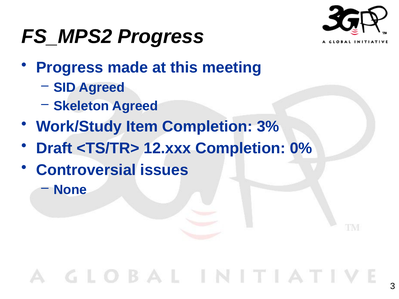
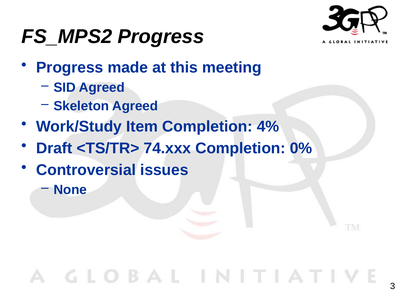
3%: 3% -> 4%
12.xxx: 12.xxx -> 74.xxx
